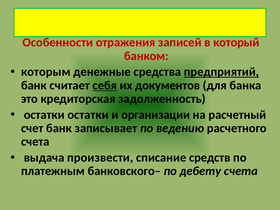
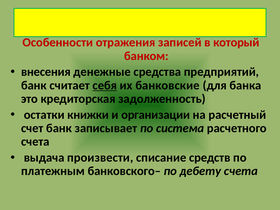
которым: которым -> внесения
предприятий underline: present -> none
документов: документов -> банковские
остатки остатки: остатки -> книжки
ведению: ведению -> система
